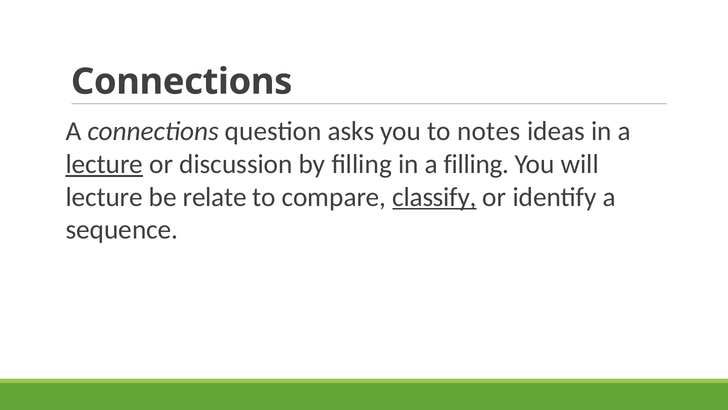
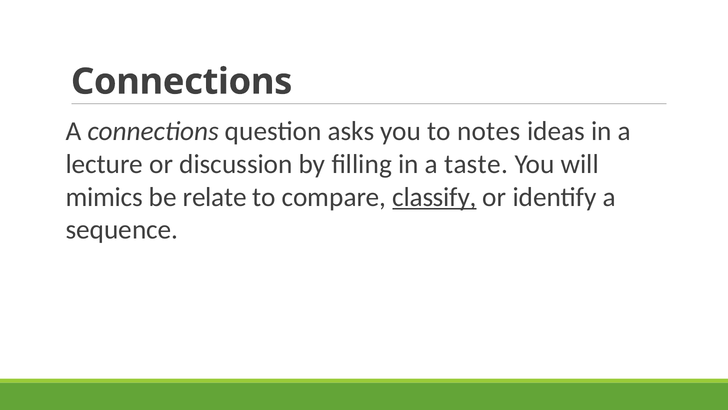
lecture at (104, 164) underline: present -> none
a filling: filling -> taste
lecture at (104, 197): lecture -> mimics
